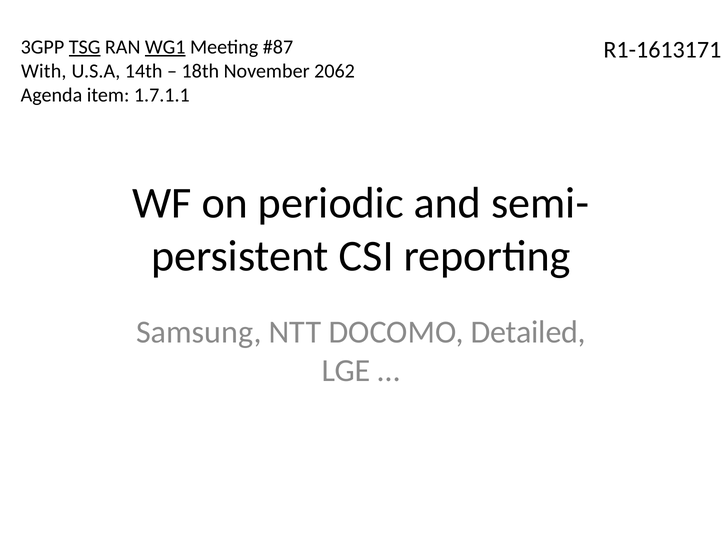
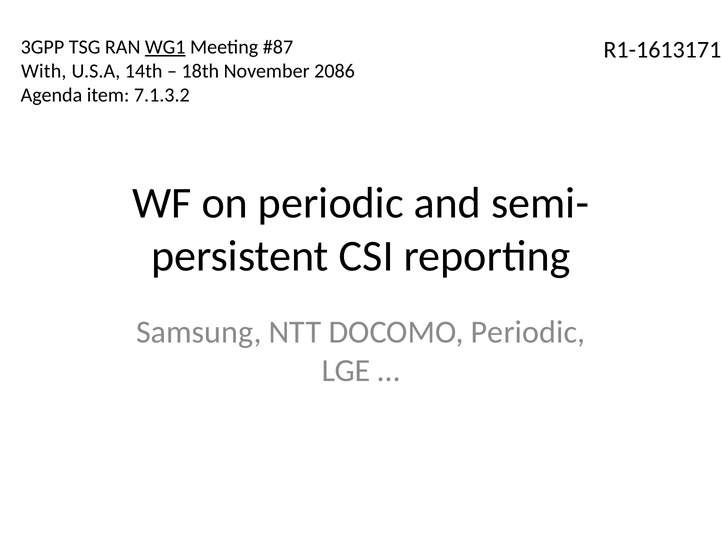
TSG underline: present -> none
2062: 2062 -> 2086
1.7.1.1: 1.7.1.1 -> 7.1.3.2
DOCOMO Detailed: Detailed -> Periodic
